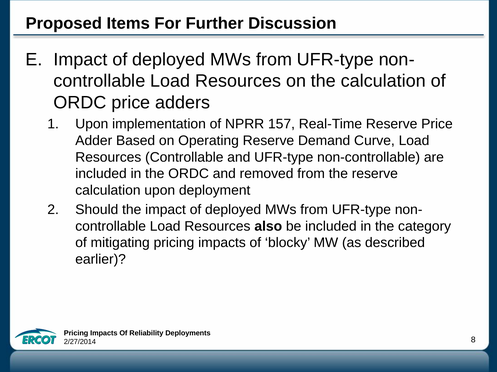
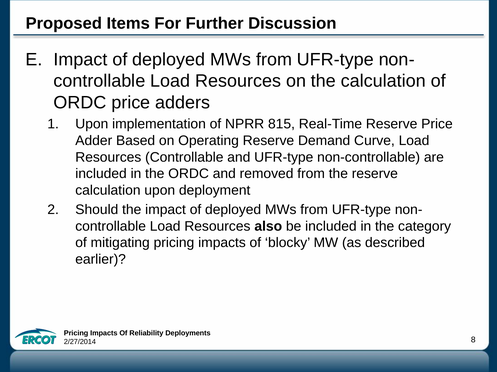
157: 157 -> 815
